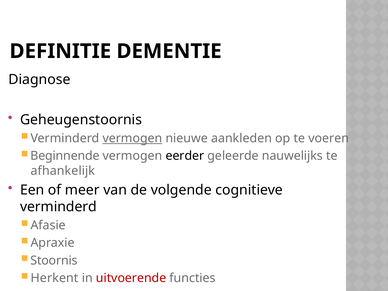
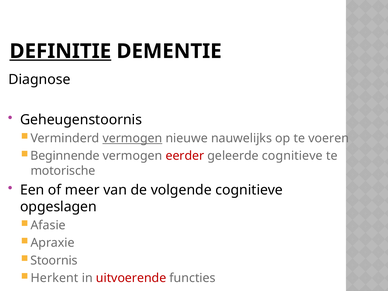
DEFINITIE underline: none -> present
aankleden: aankleden -> nauwelijks
eerder colour: black -> red
geleerde nauwelijks: nauwelijks -> cognitieve
afhankelijk: afhankelijk -> motorische
verminderd at (58, 207): verminderd -> opgeslagen
